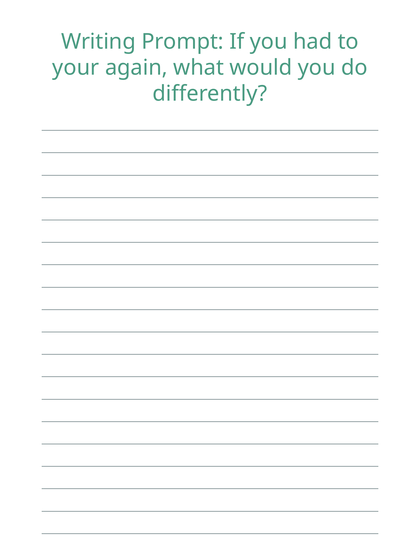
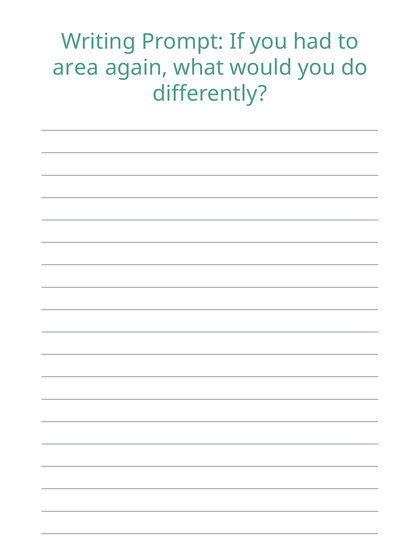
your: your -> area
